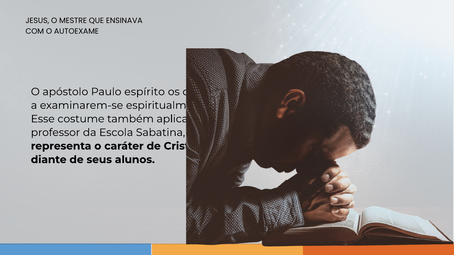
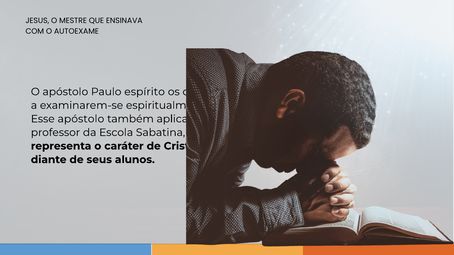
Esse costume: costume -> apóstolo
